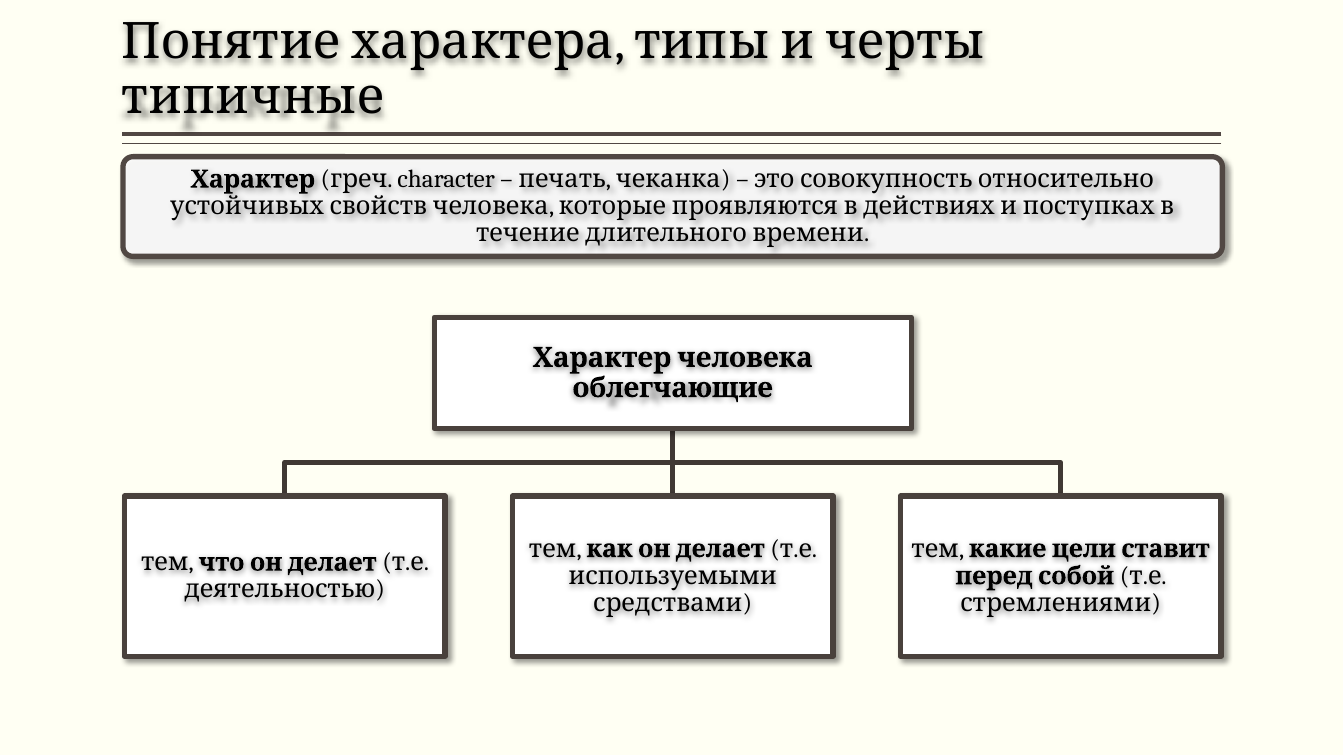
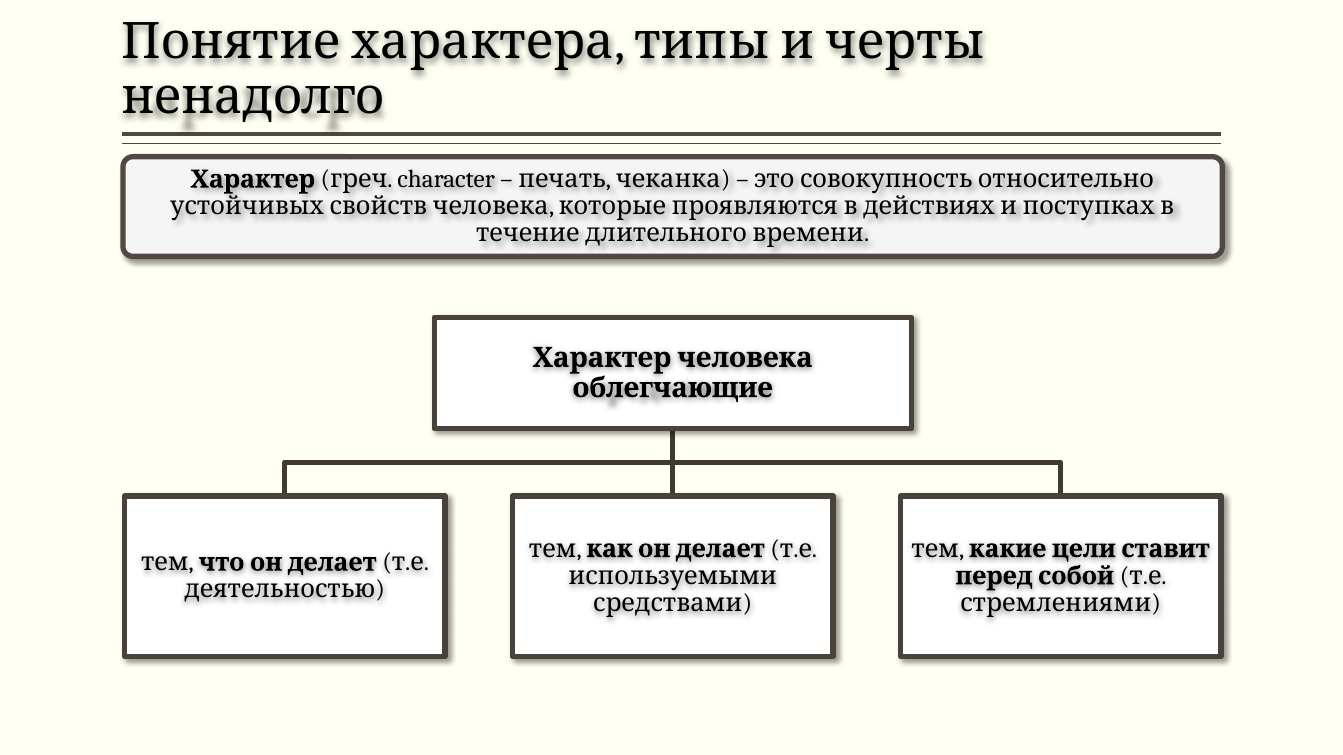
типичные: типичные -> ненадолго
